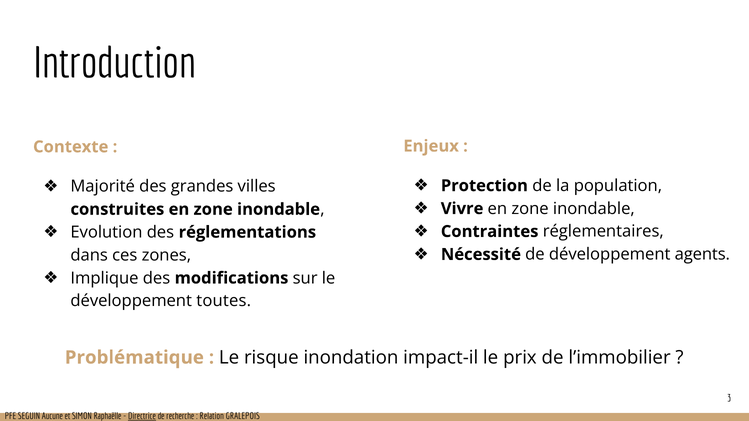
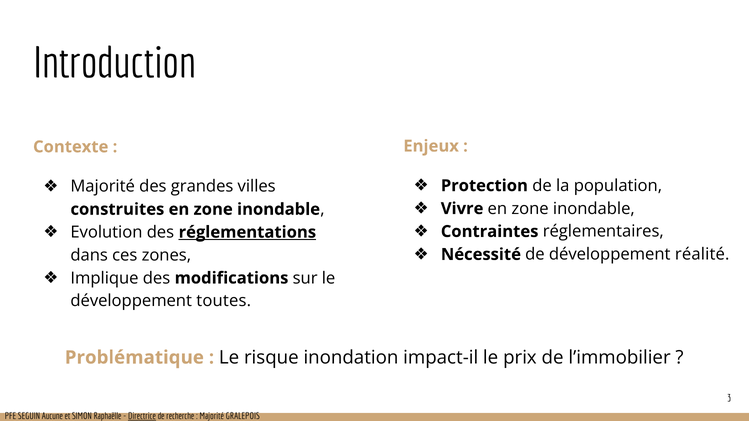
réglementations underline: none -> present
agents: agents -> réalité
Relation at (212, 417): Relation -> Majorité
